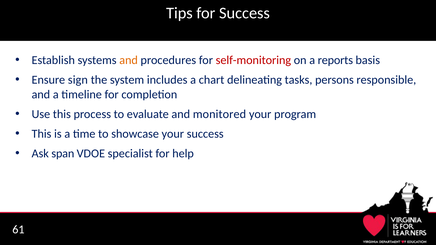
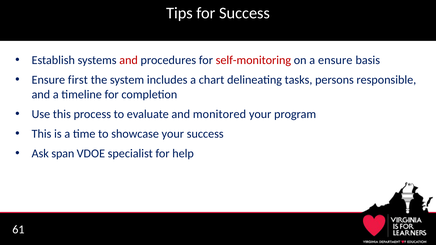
and at (129, 60) colour: orange -> red
a reports: reports -> ensure
sign: sign -> first
